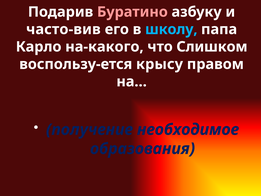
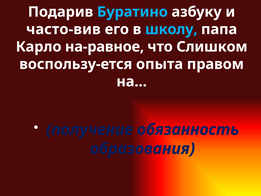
Буратино colour: pink -> light blue
на-какого: на-какого -> на-равное
крысу: крысу -> опыта
необходимое: необходимое -> обязанность
